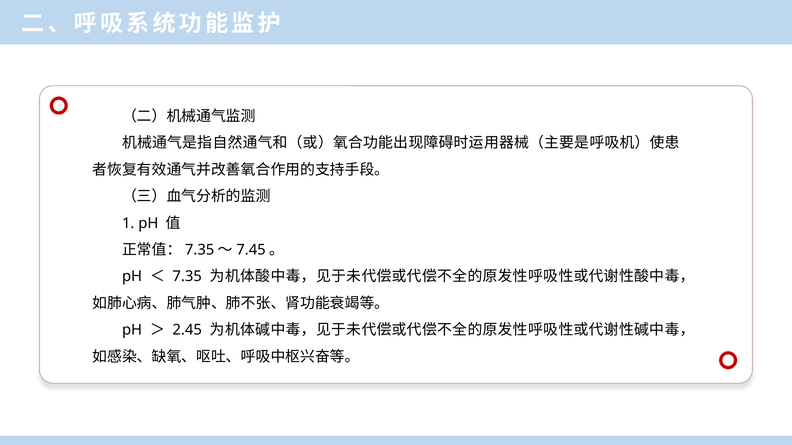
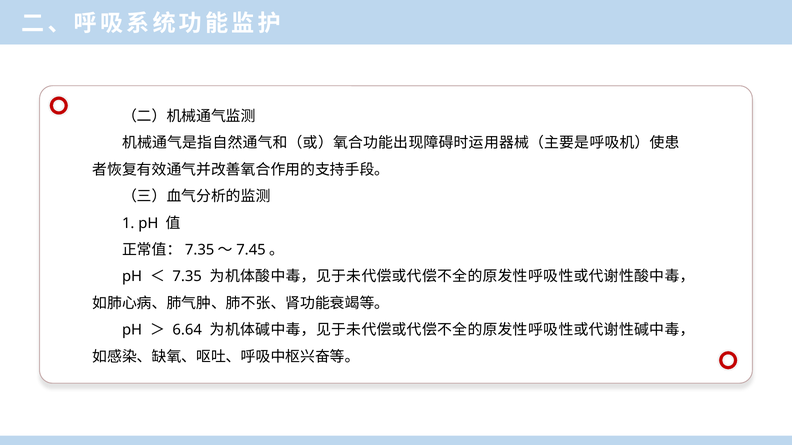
2.45: 2.45 -> 6.64
